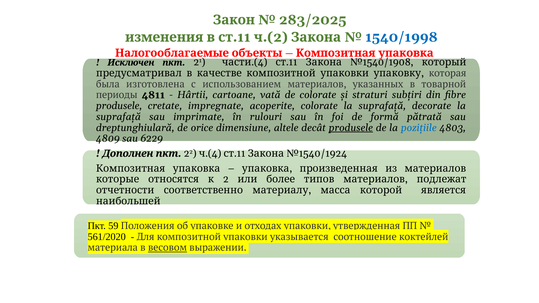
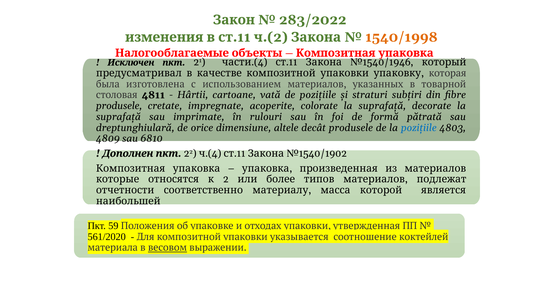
283/2025: 283/2025 -> 283/2022
1540/1998 colour: blue -> orange
1540/1908: 1540/1908 -> 1540/1946
периоды: периоды -> столовая
de colorate: colorate -> poziţiile
produsele at (351, 128) underline: present -> none
6229: 6229 -> 6810
1540/1924: 1540/1924 -> 1540/1902
